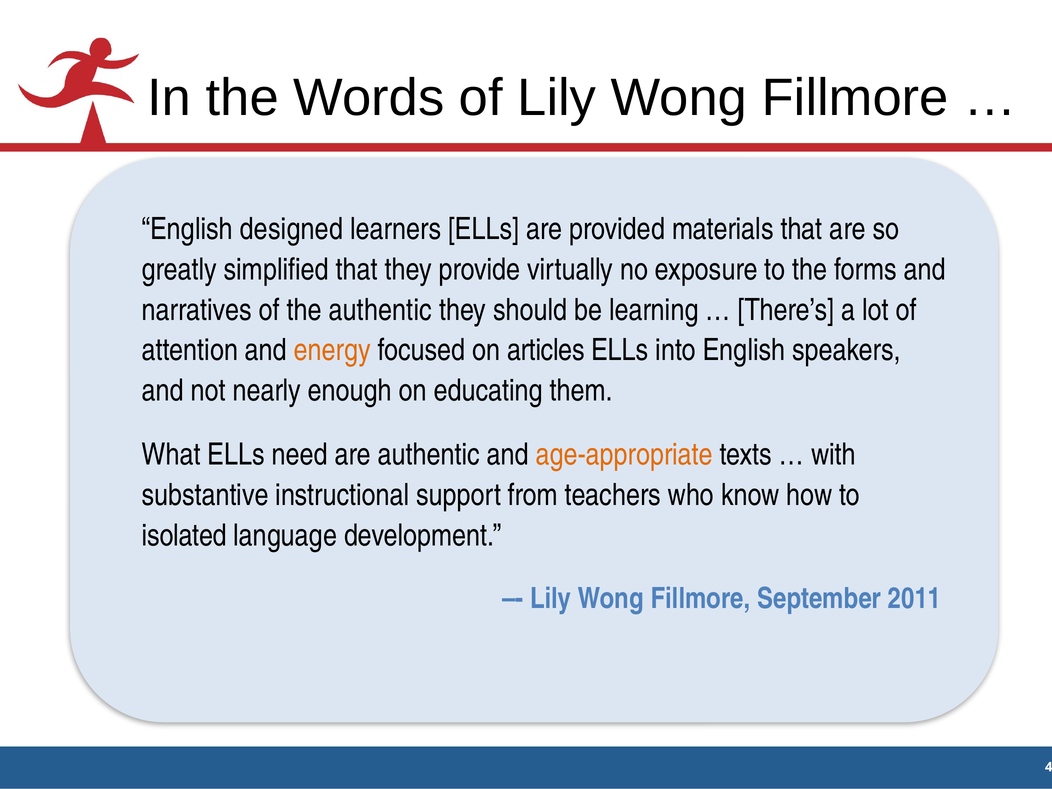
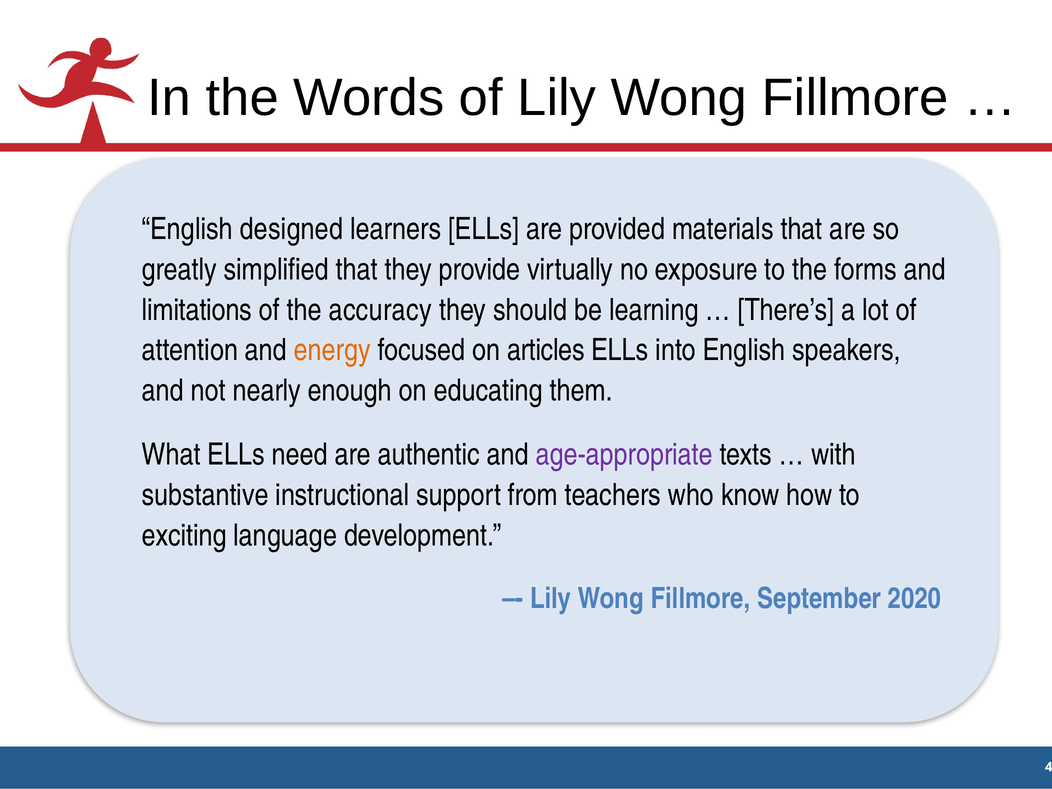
narratives: narratives -> limitations
the authentic: authentic -> accuracy
age-appropriate colour: orange -> purple
isolated: isolated -> exciting
2011: 2011 -> 2020
